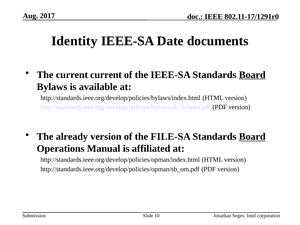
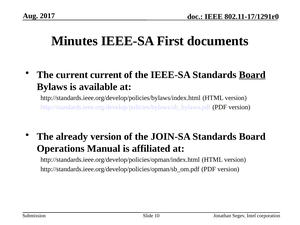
Identity: Identity -> Minutes
Date: Date -> First
FILE-SA: FILE-SA -> JOIN-SA
Board at (252, 137) underline: present -> none
